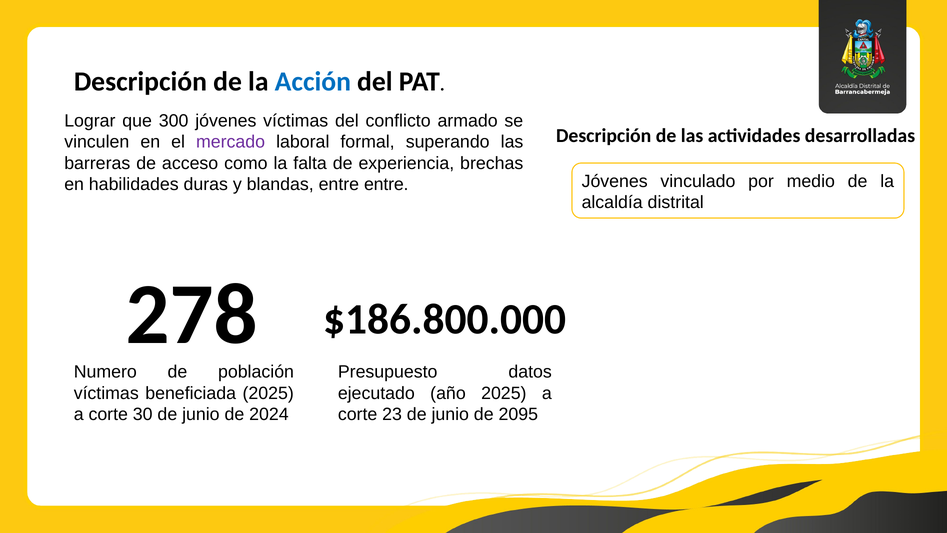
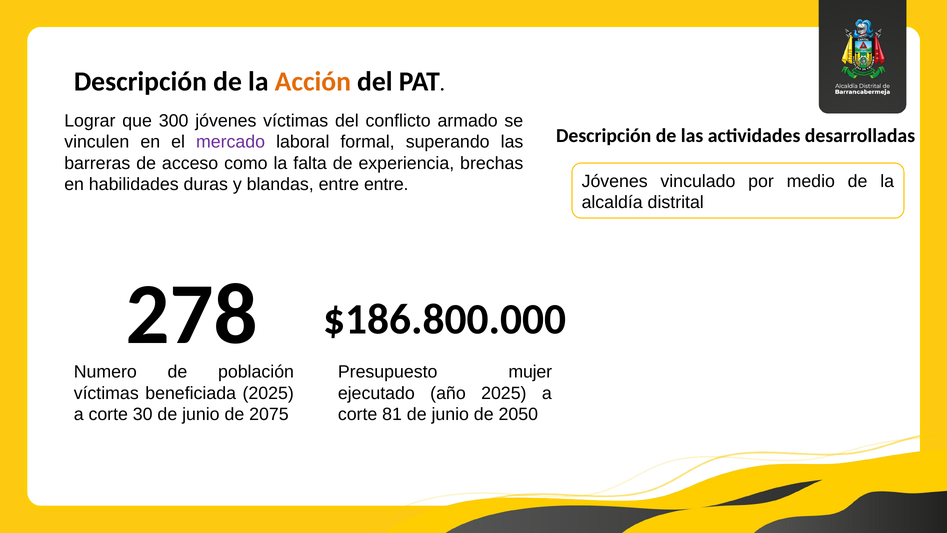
Acción colour: blue -> orange
datos: datos -> mujer
2024: 2024 -> 2075
23: 23 -> 81
2095: 2095 -> 2050
